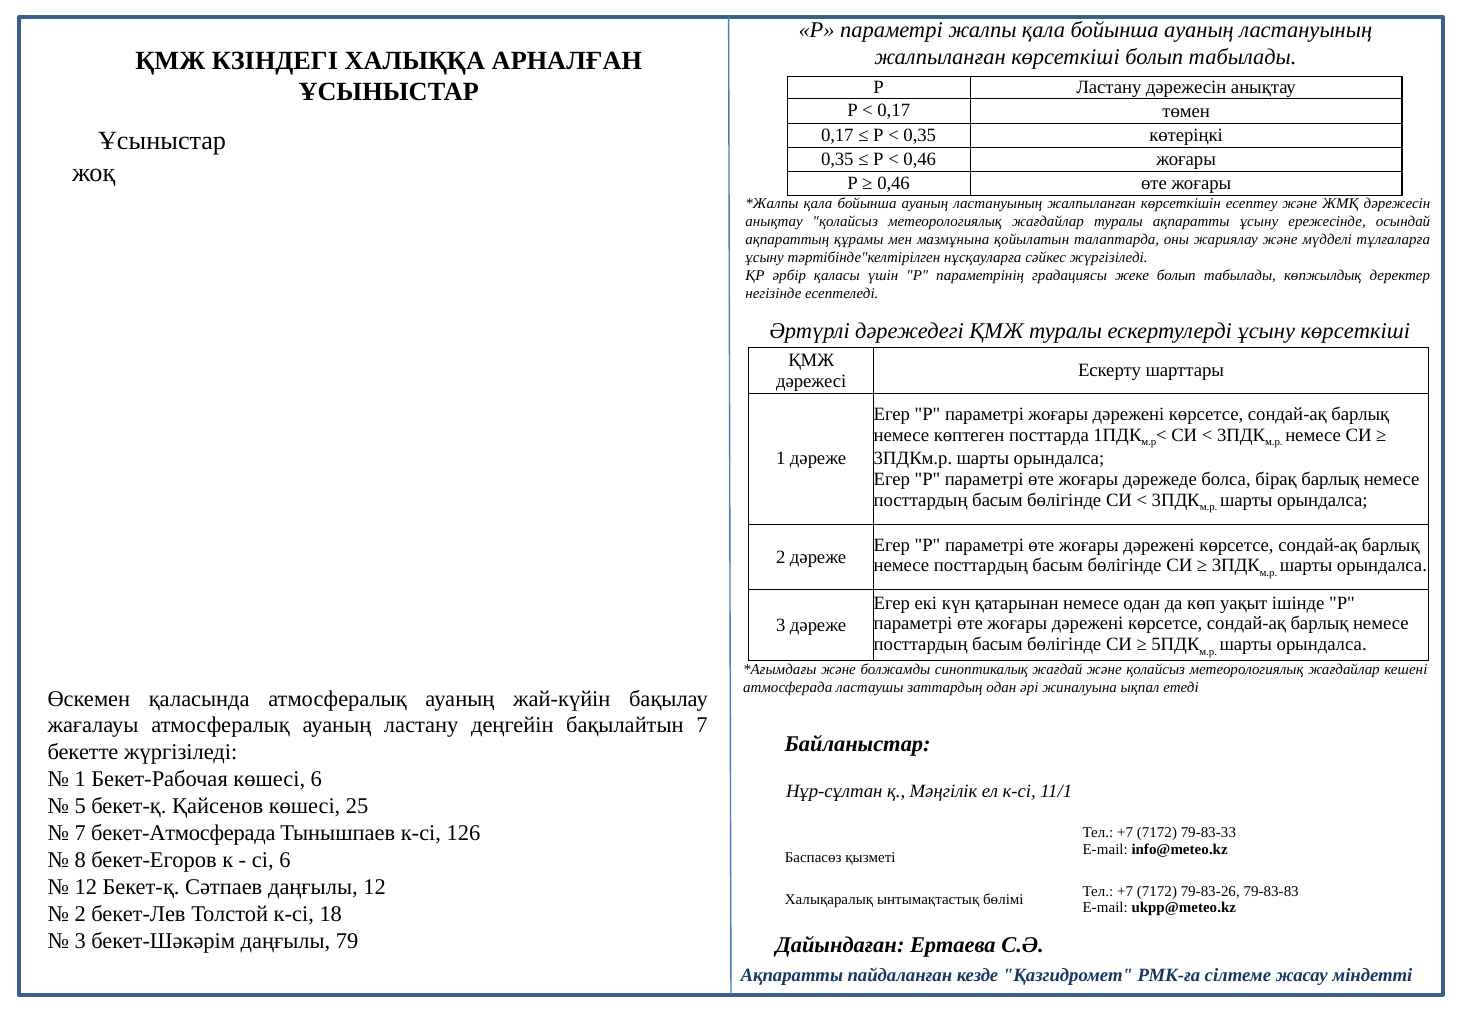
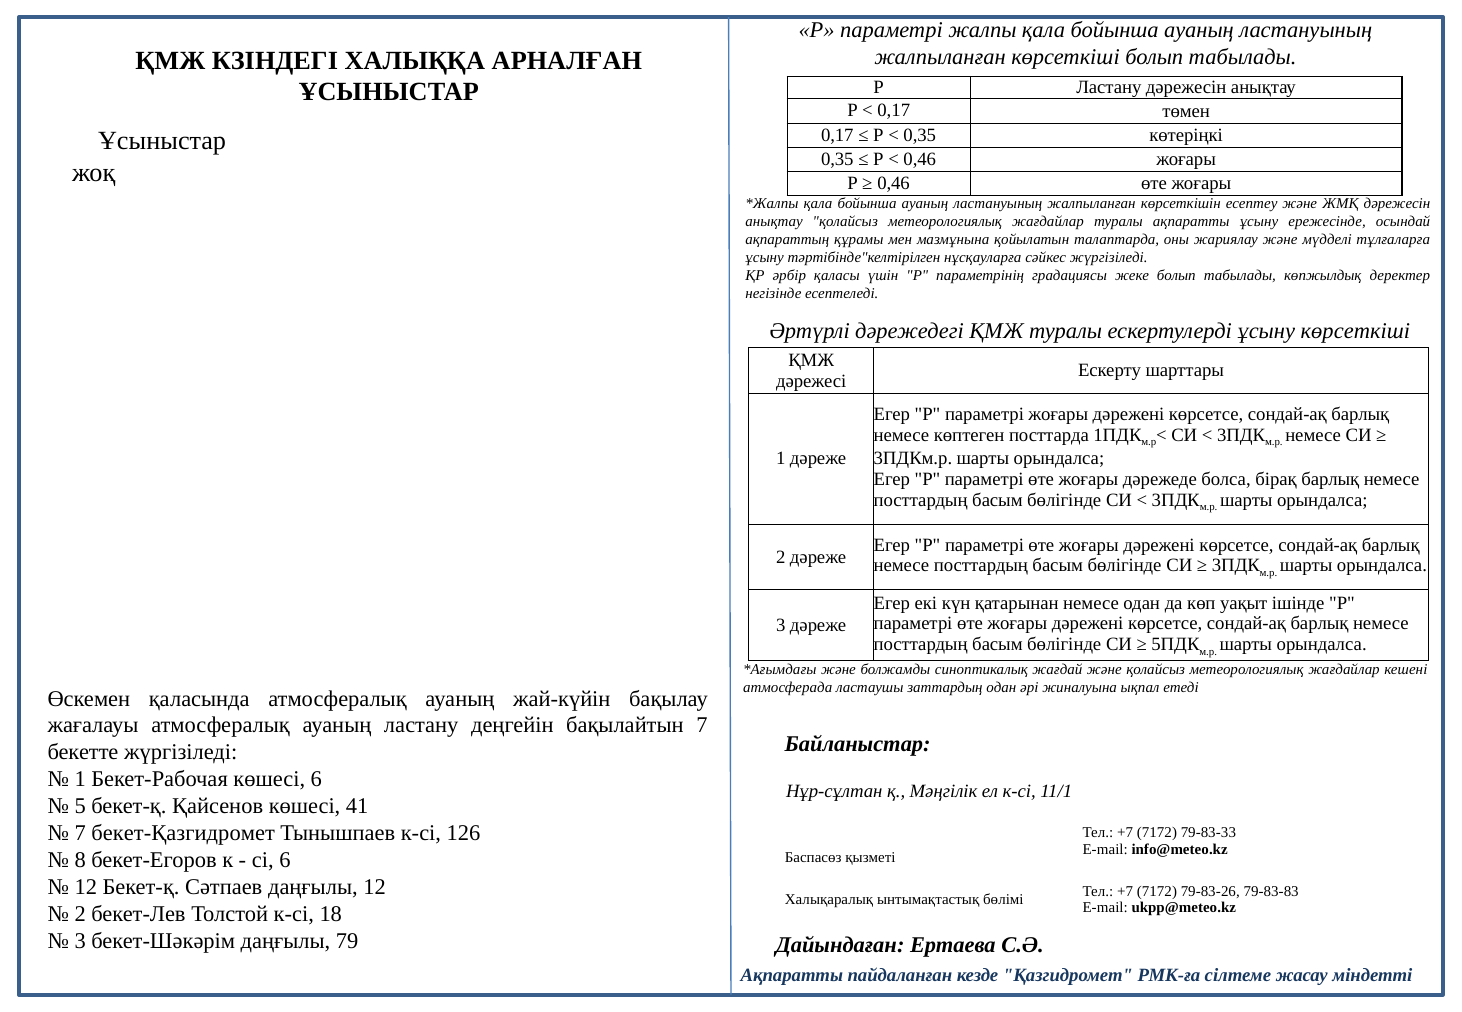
25: 25 -> 41
бекет-Атмосферада: бекет-Атмосферада -> бекет-Қазгидромет
